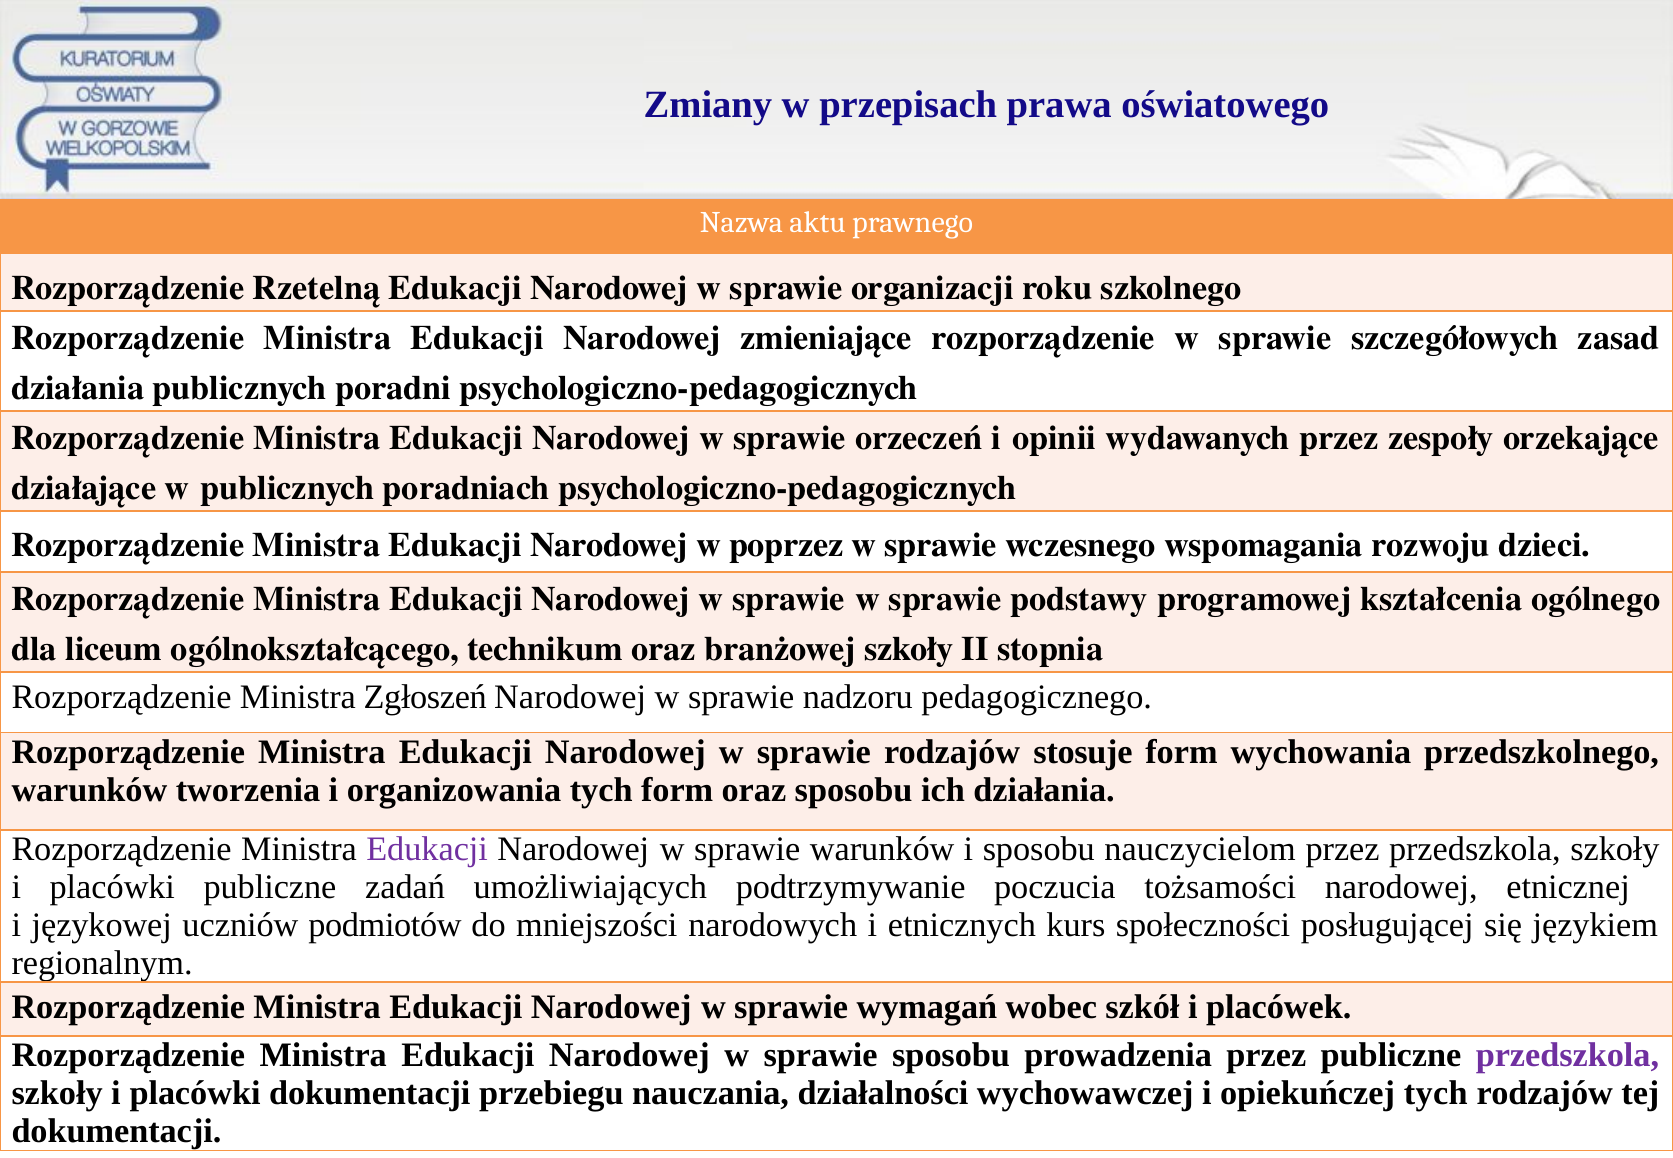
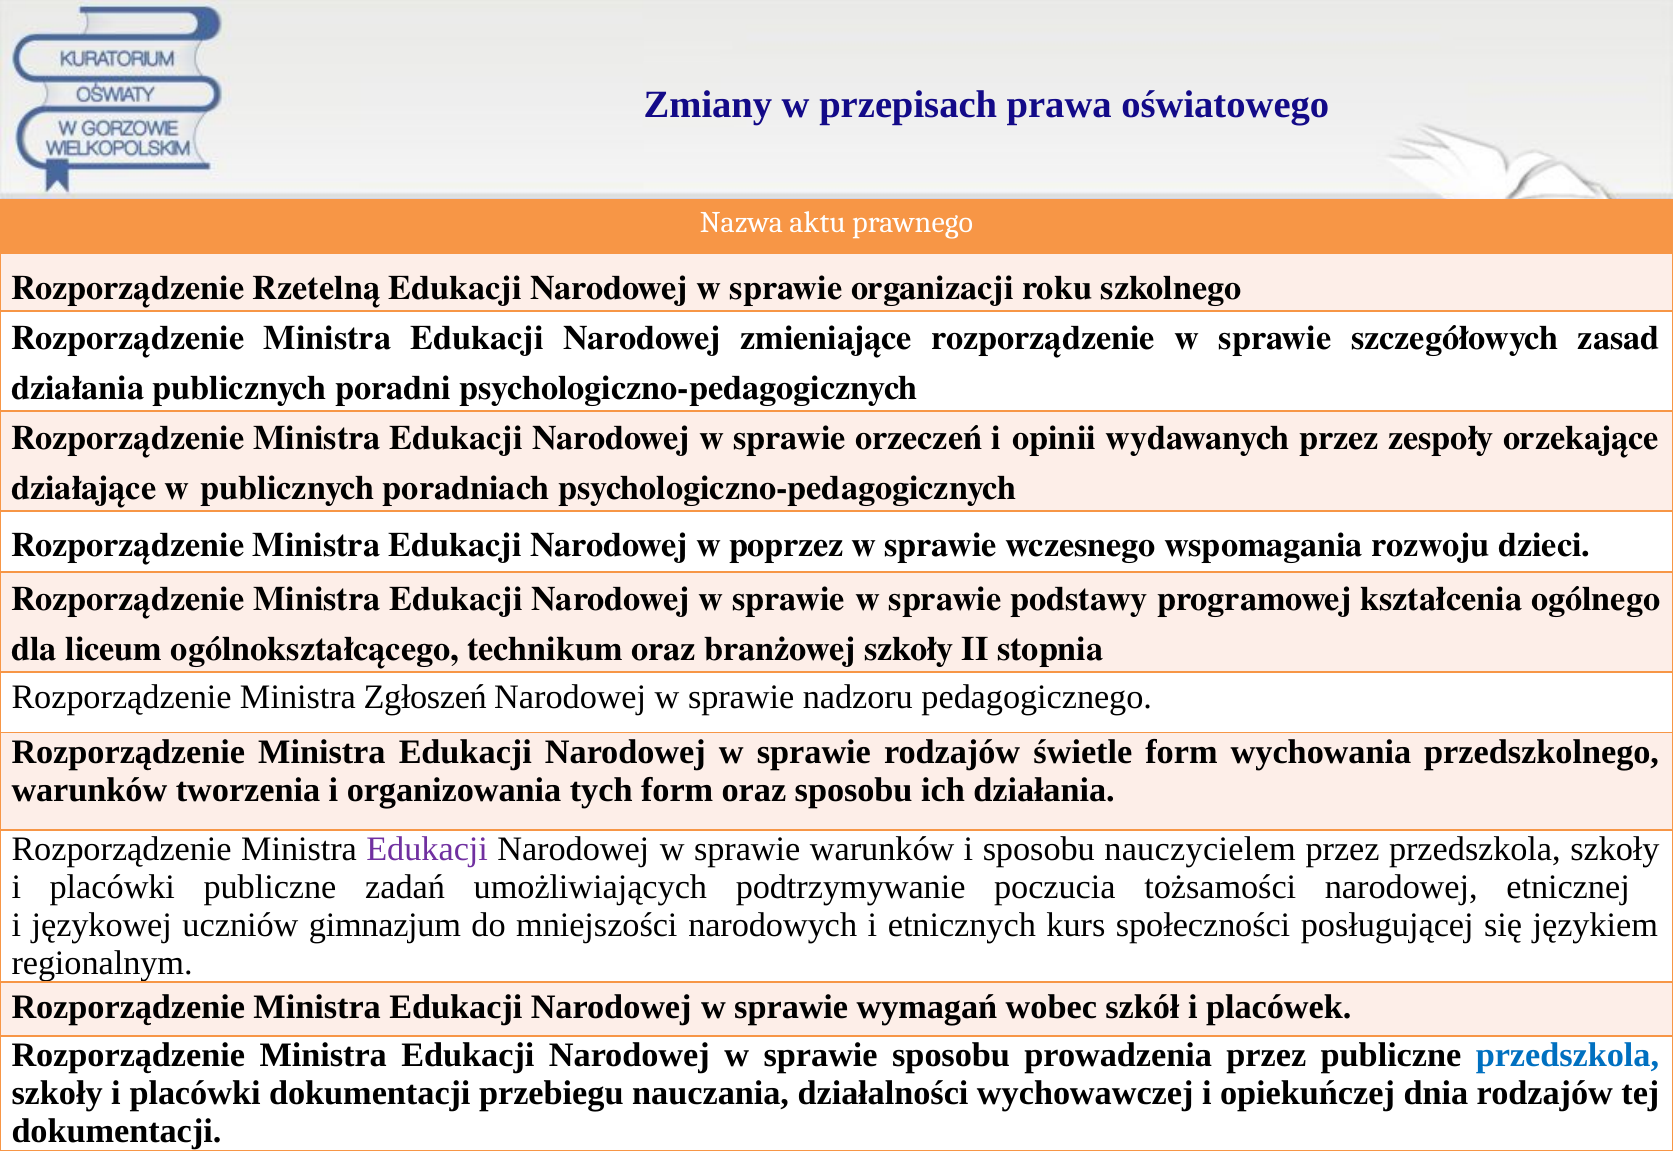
stosuje: stosuje -> świetle
nauczycielom: nauczycielom -> nauczycielem
podmiotów: podmiotów -> gimnazjum
przedszkola at (1567, 1056) colour: purple -> blue
opiekuńczej tych: tych -> dnia
